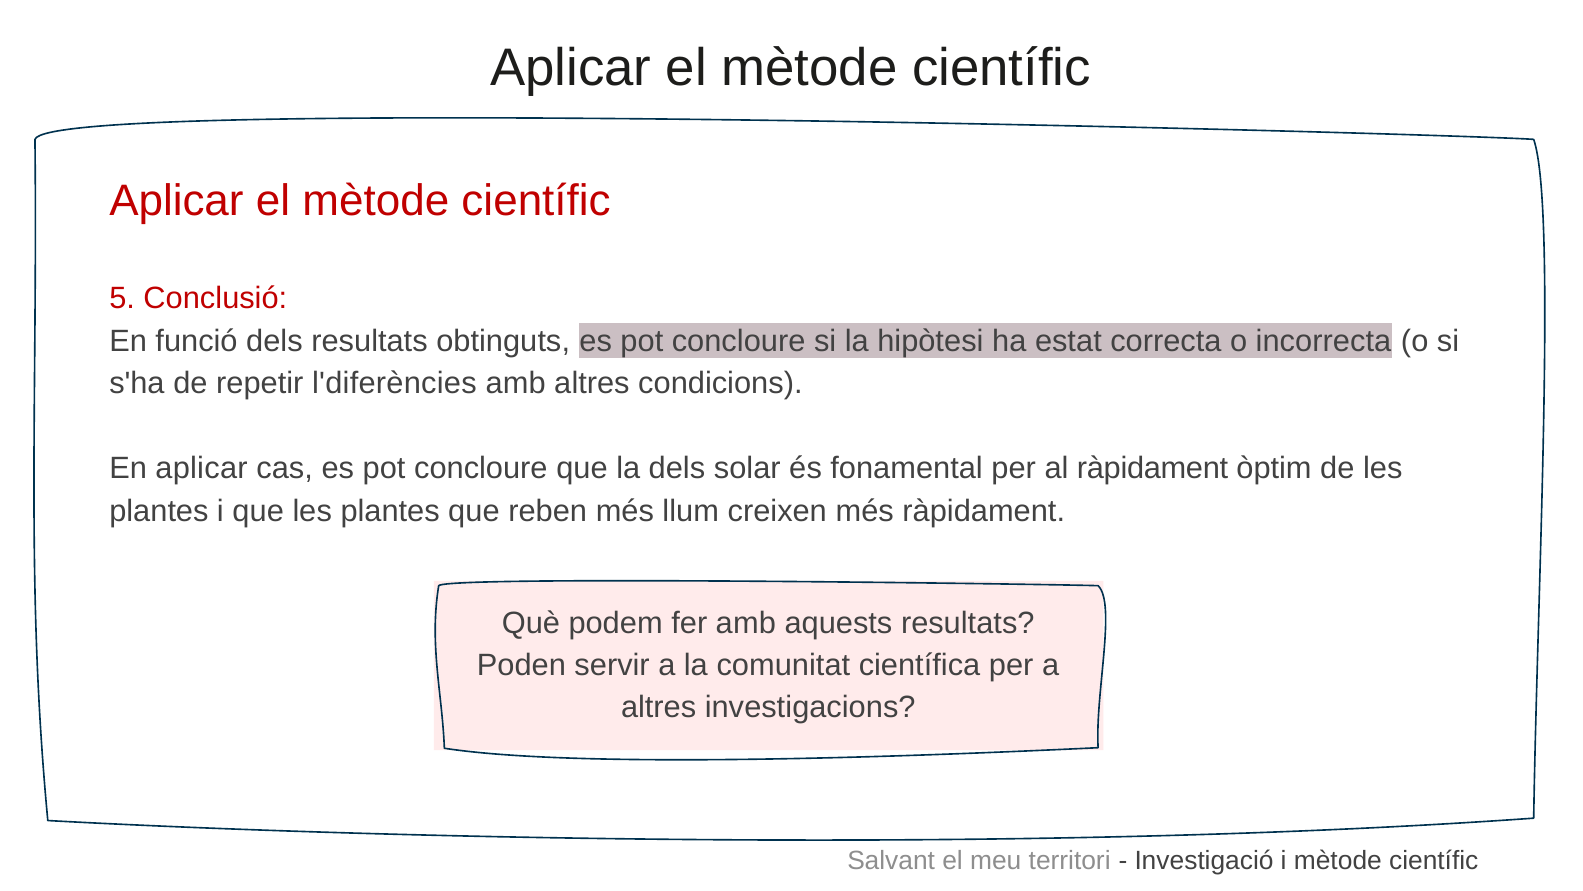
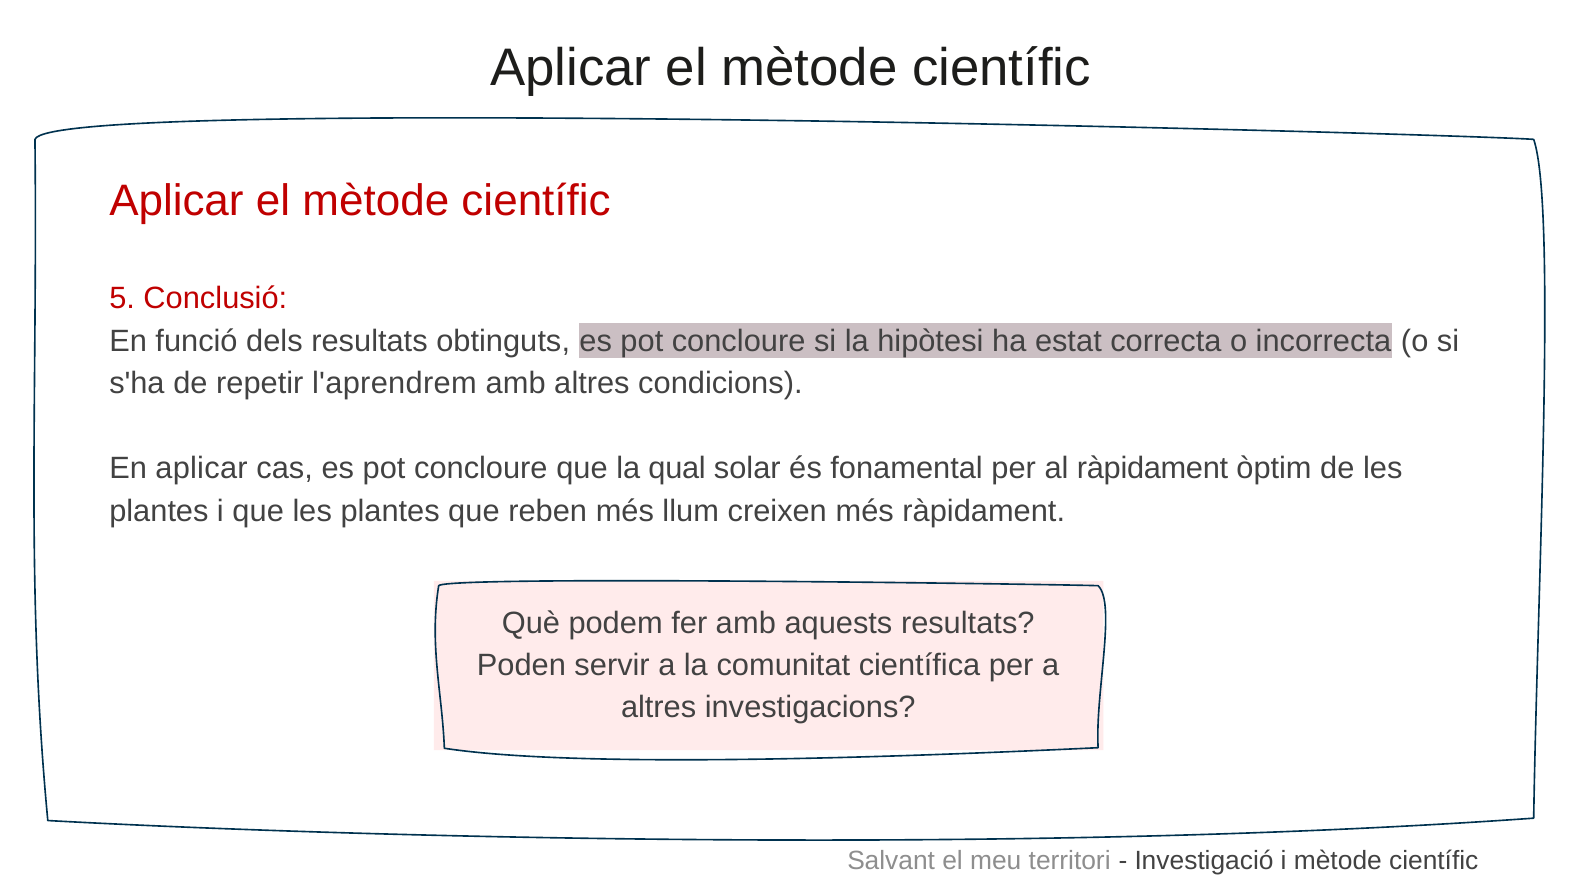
l'diferències: l'diferències -> l'aprendrem
la dels: dels -> qual
